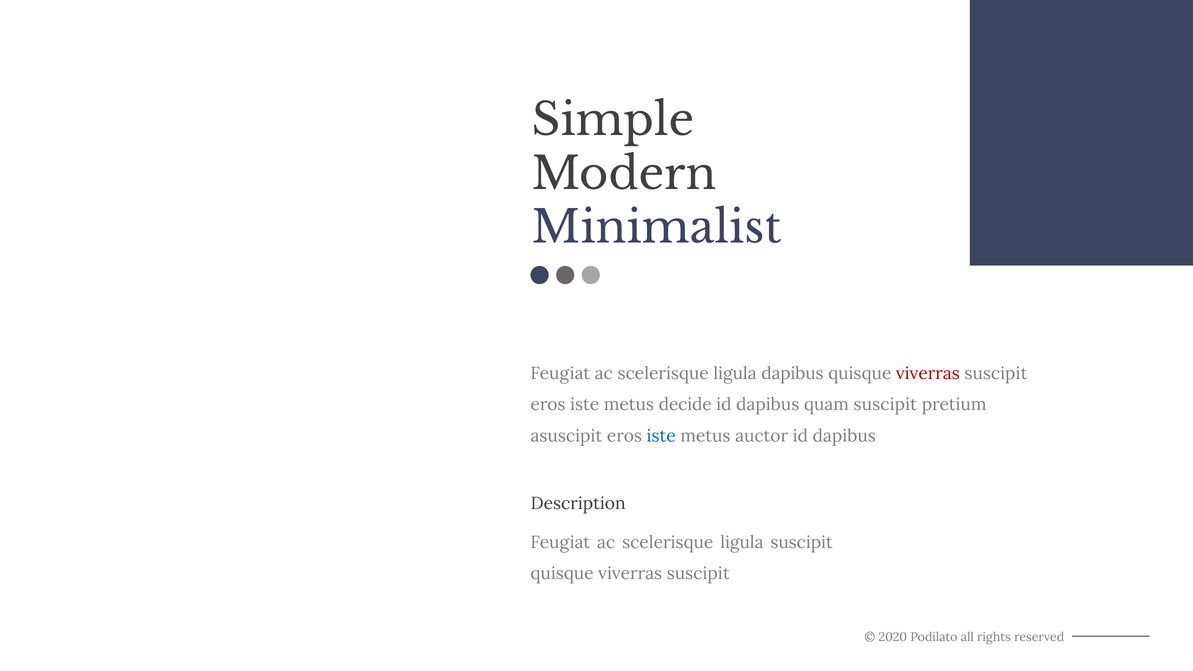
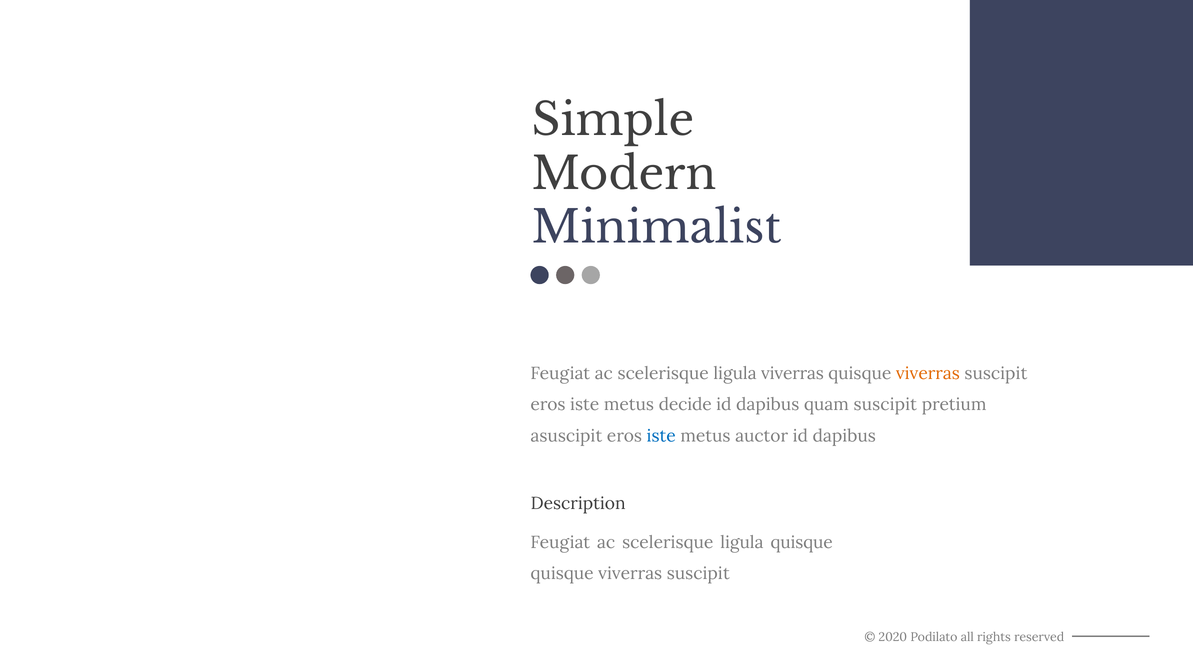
ligula dapibus: dapibus -> viverras
viverras at (928, 373) colour: red -> orange
ligula suscipit: suscipit -> quisque
